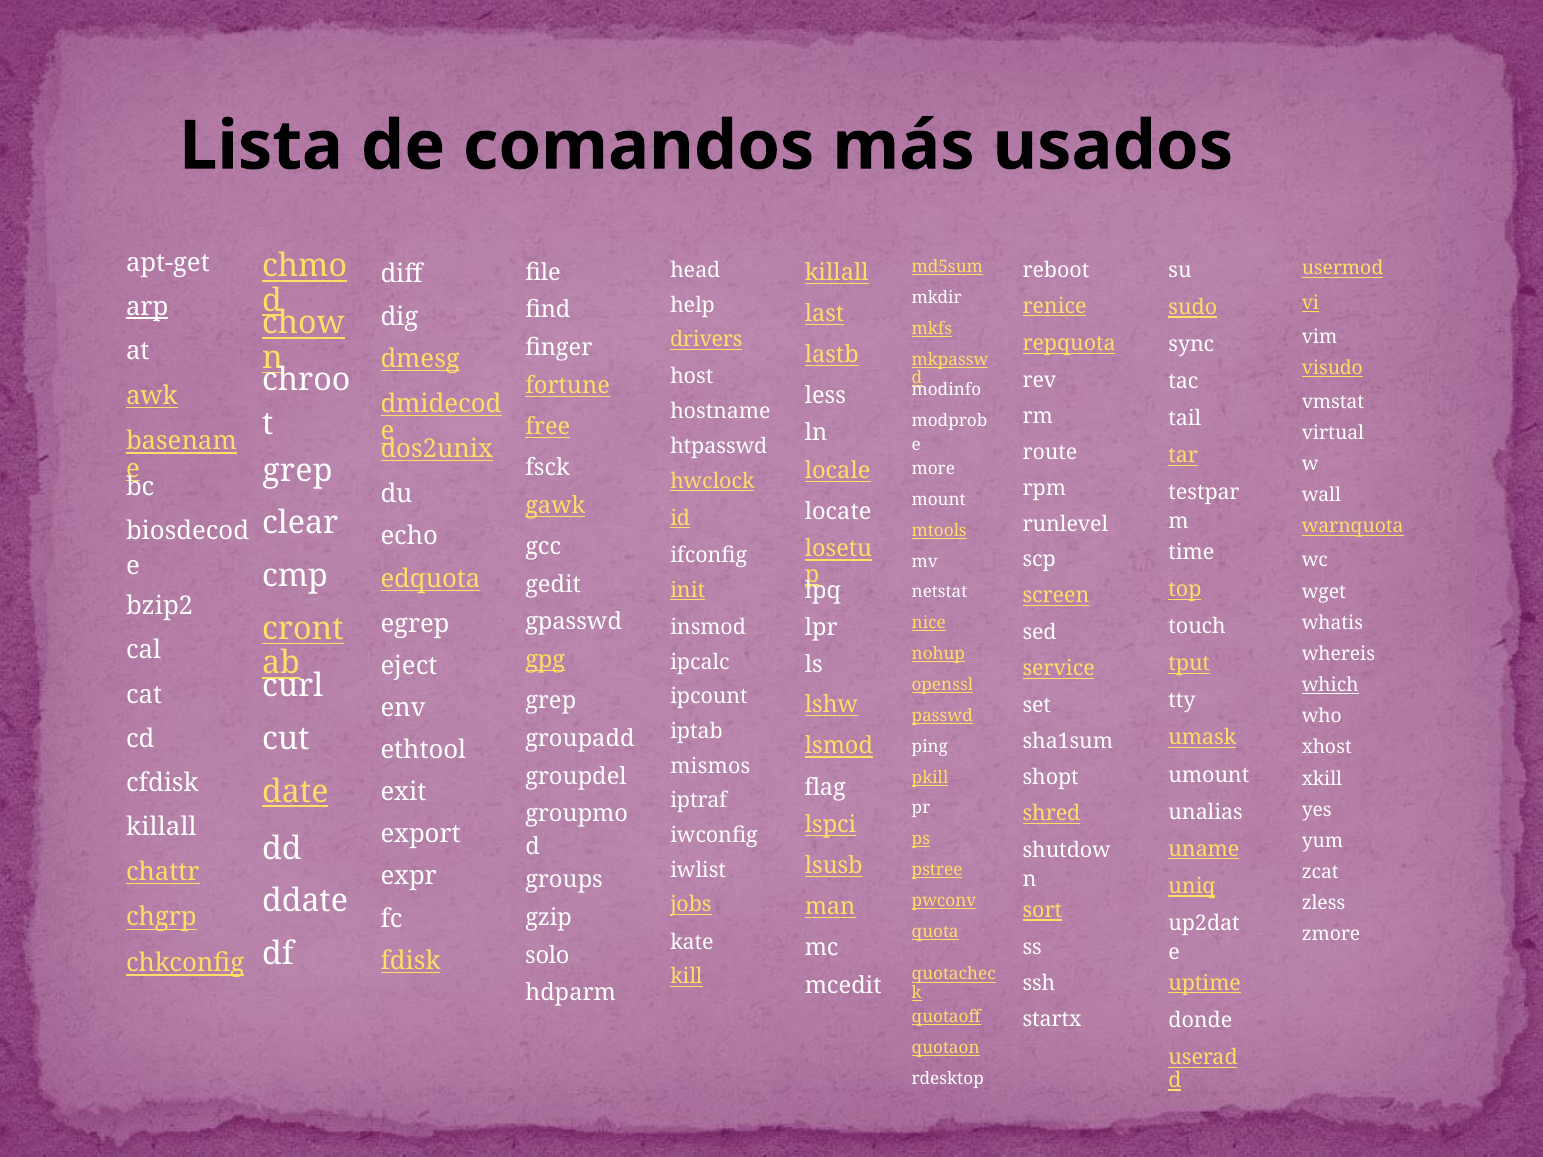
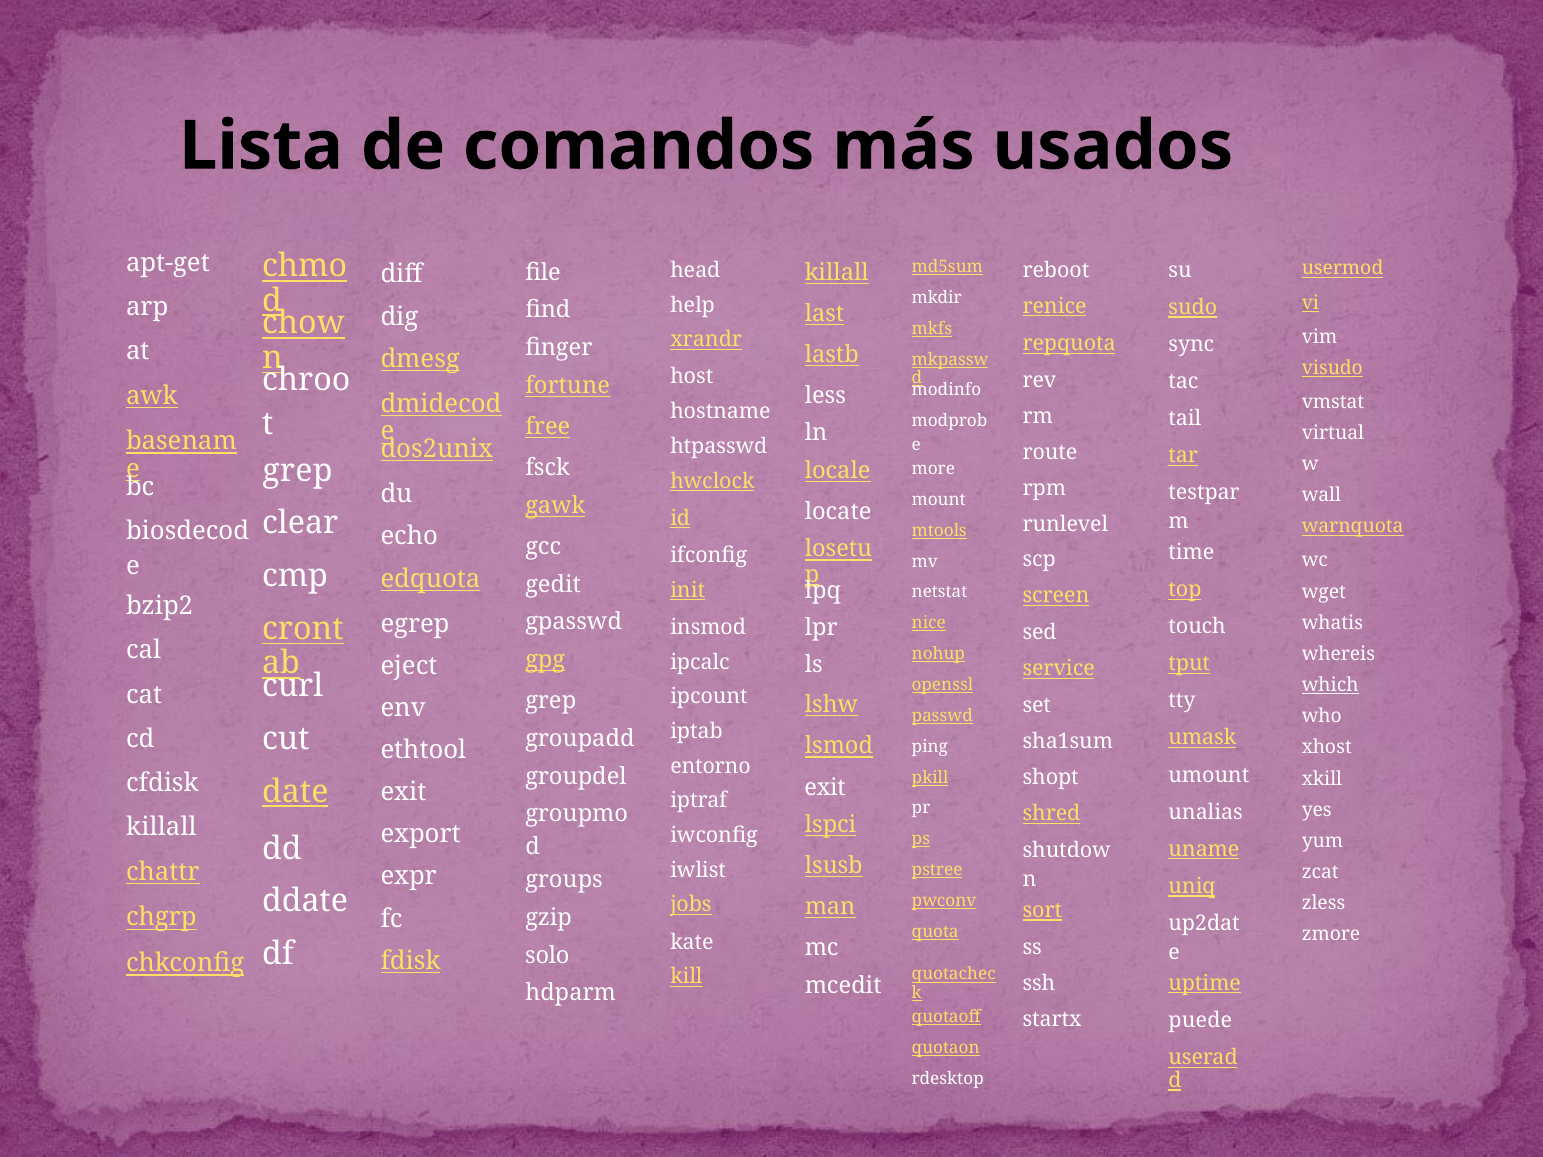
arp underline: present -> none
drivers: drivers -> xrandr
mismos: mismos -> entorno
flag at (825, 787): flag -> exit
donde: donde -> puede
